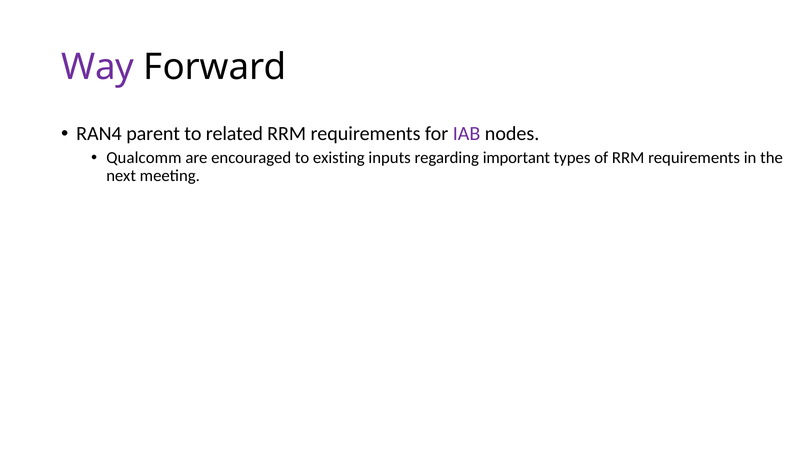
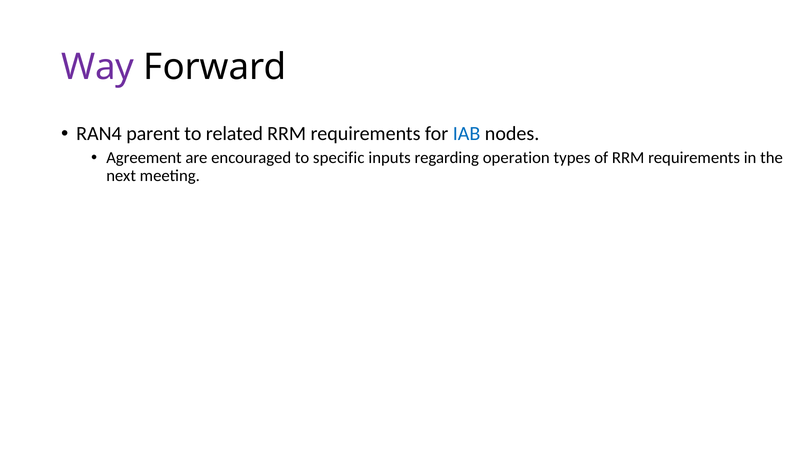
IAB colour: purple -> blue
Qualcomm: Qualcomm -> Agreement
existing: existing -> specific
important: important -> operation
